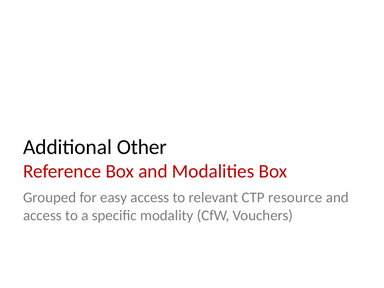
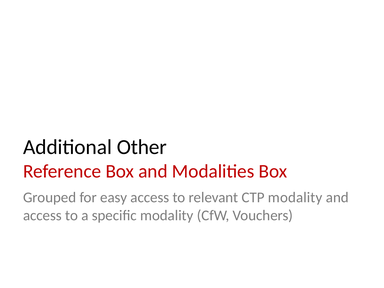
CTP resource: resource -> modality
